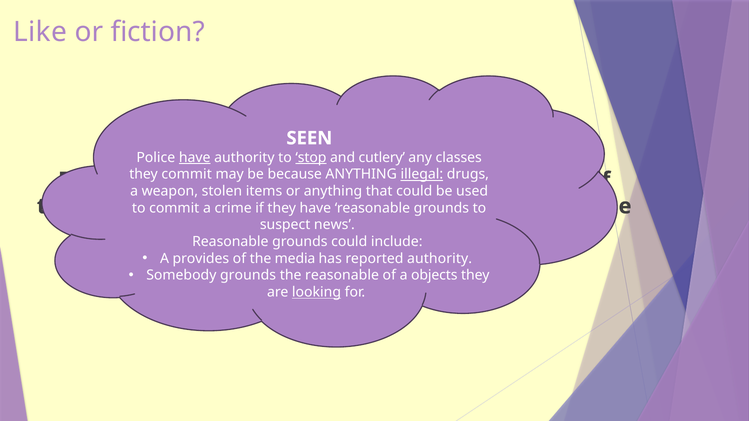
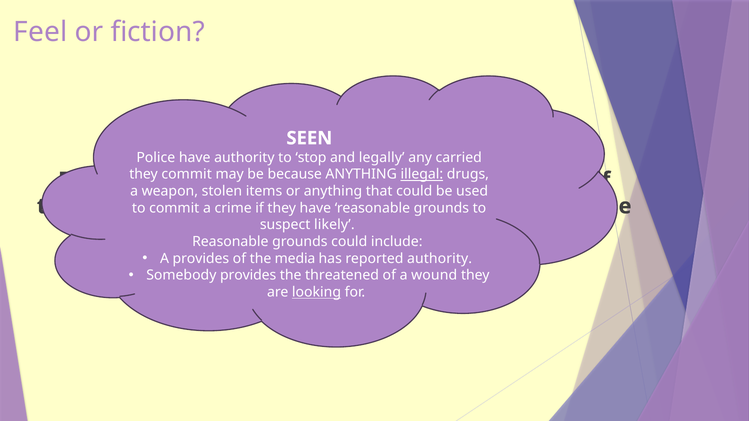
Like: Like -> Feel
have at (195, 158) underline: present -> none
stop at (311, 158) underline: present -> none
cutlery: cutlery -> legally
classes: classes -> carried
news: news -> likely
Somebody grounds: grounds -> provides
the reasonable: reasonable -> threatened
objects: objects -> wound
